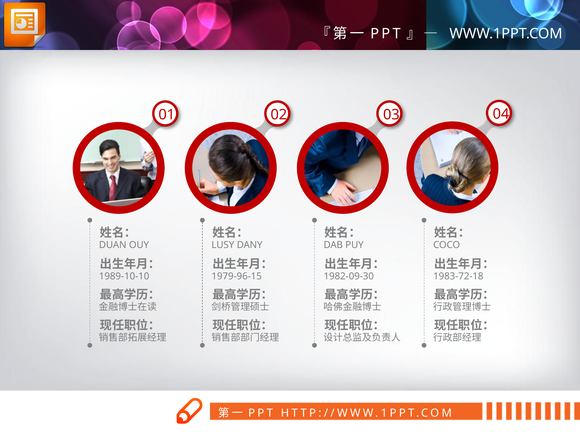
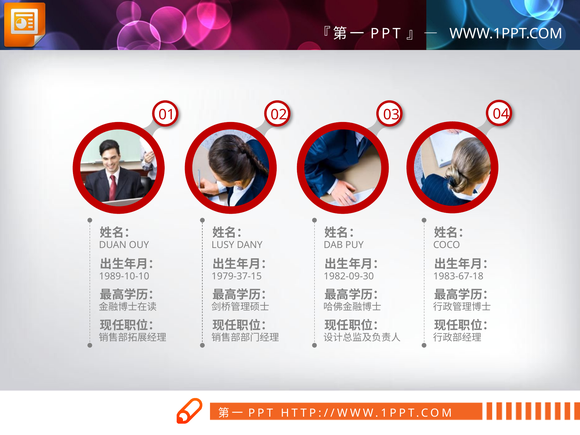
1979-96-15: 1979-96-15 -> 1979-37-15
1983-72-18: 1983-72-18 -> 1983-67-18
